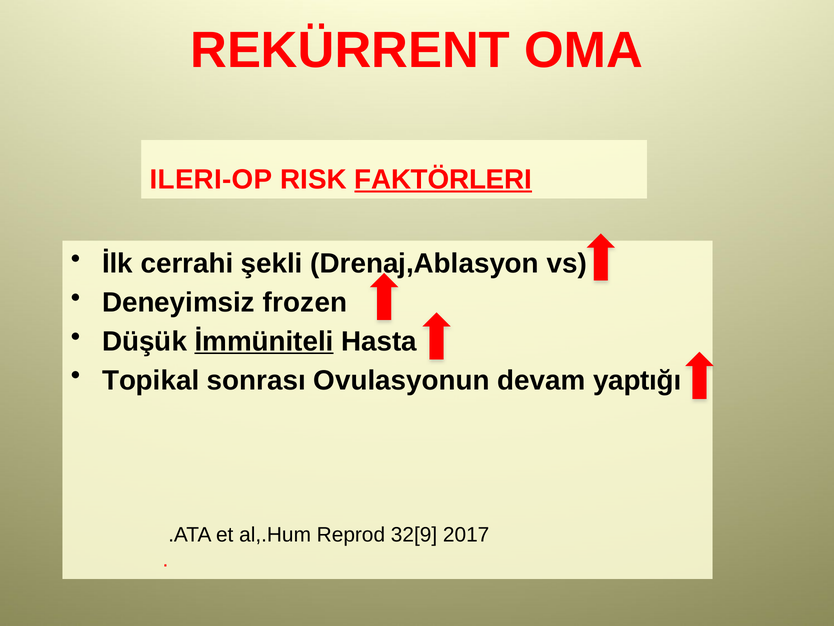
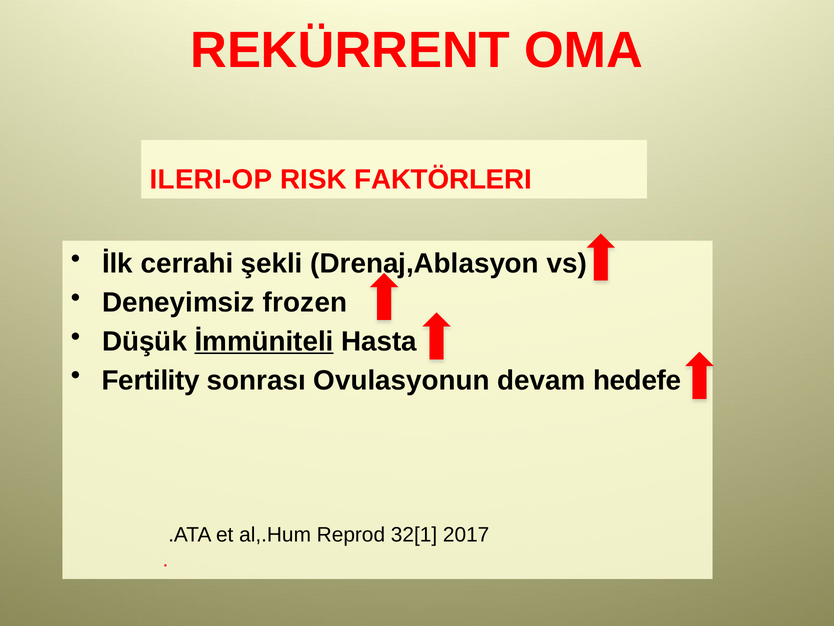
FAKTÖRLERI underline: present -> none
Topikal: Topikal -> Fertility
yaptığı: yaptığı -> hedefe
32[9: 32[9 -> 32[1
